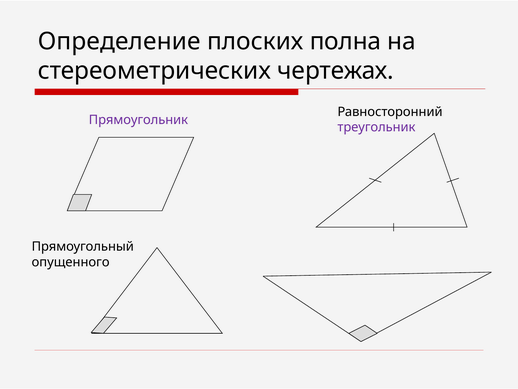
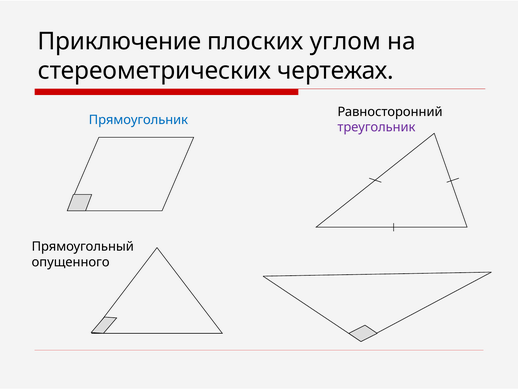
Определение: Определение -> Приключение
полна: полна -> углом
Прямоугольник colour: purple -> blue
